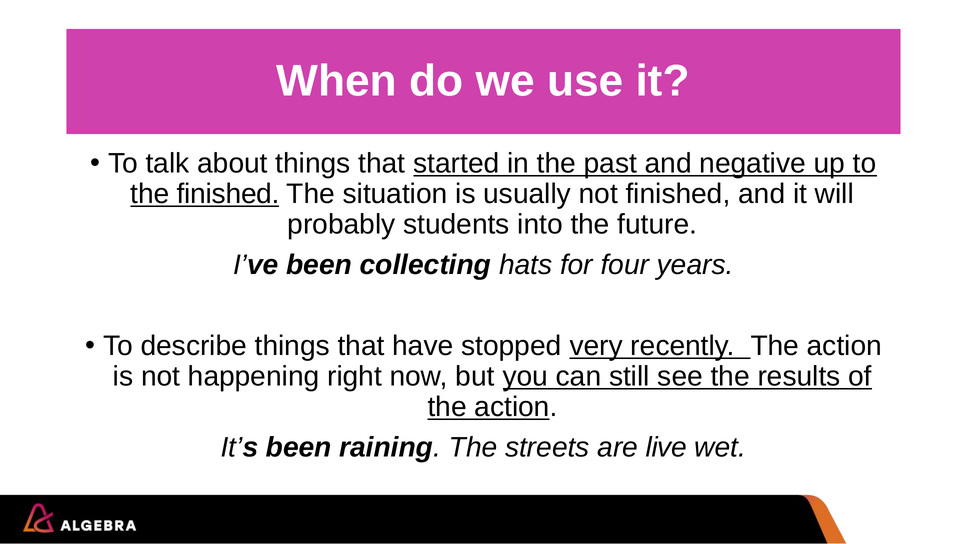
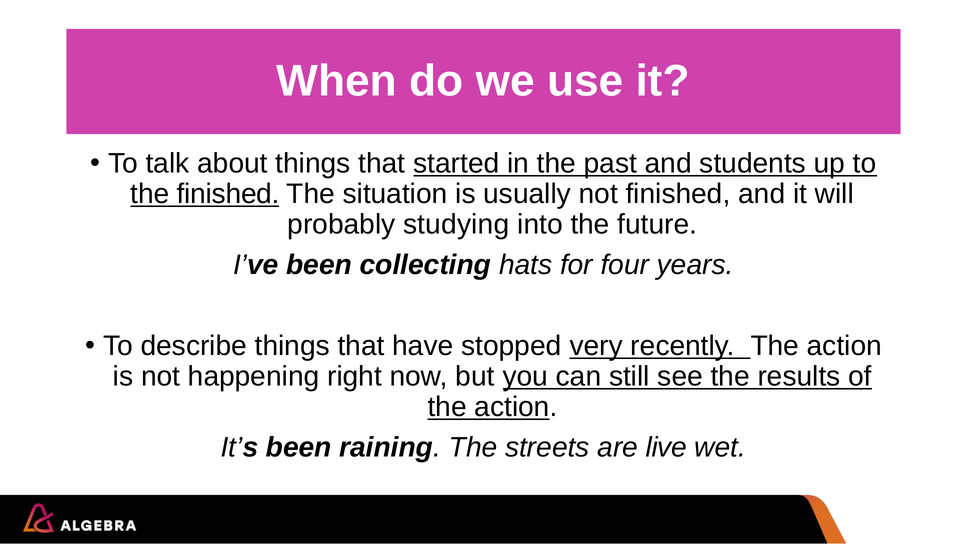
negative: negative -> students
students: students -> studying
